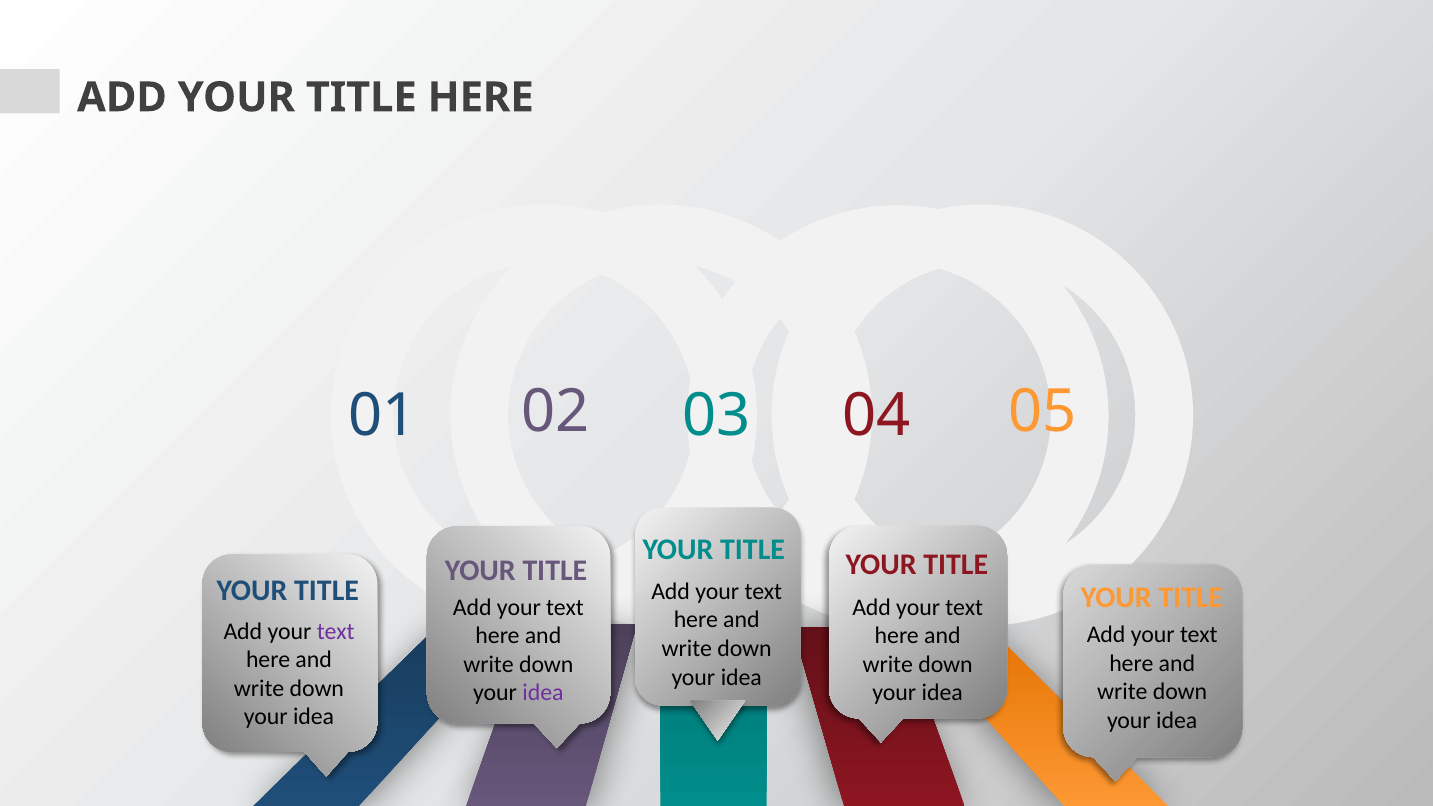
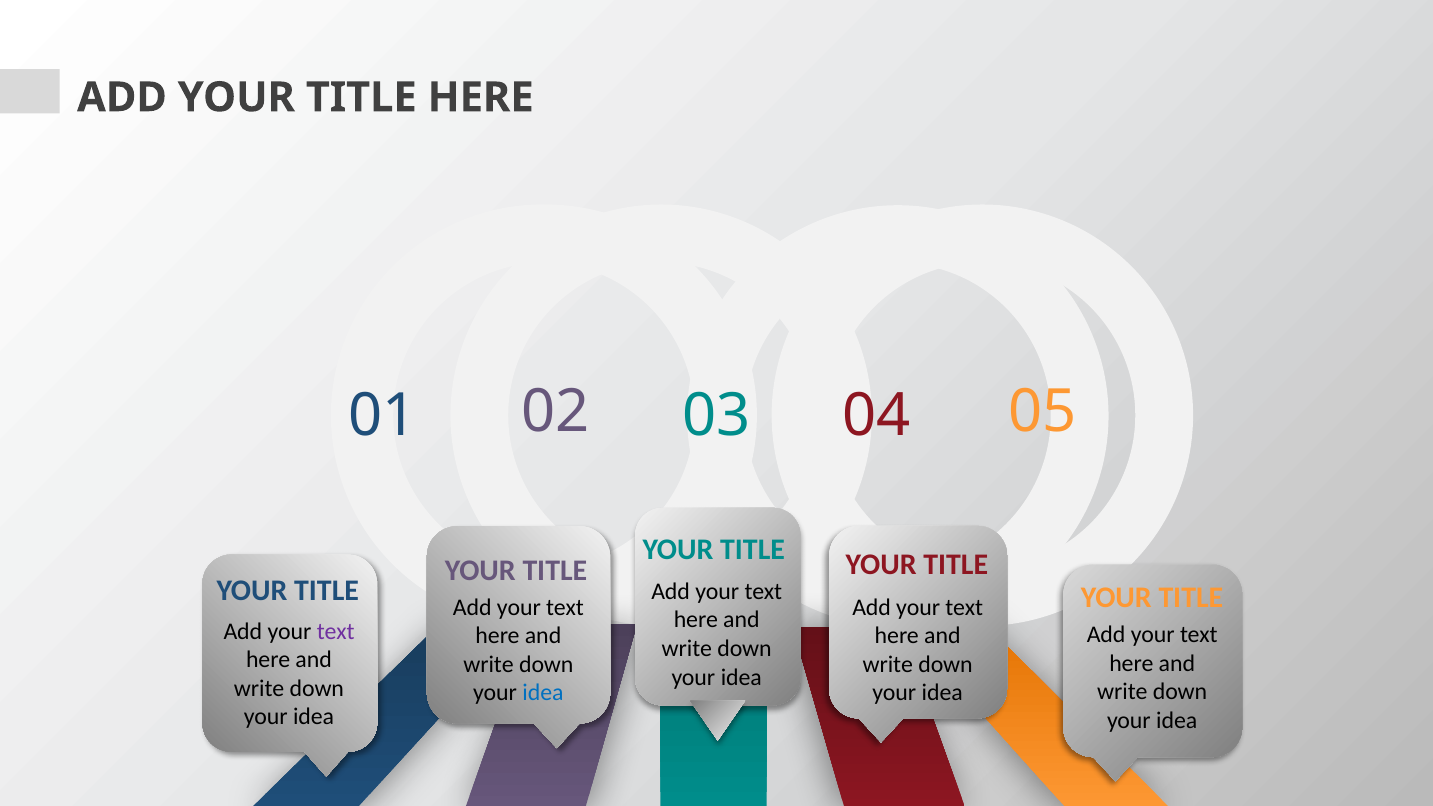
idea at (543, 693) colour: purple -> blue
